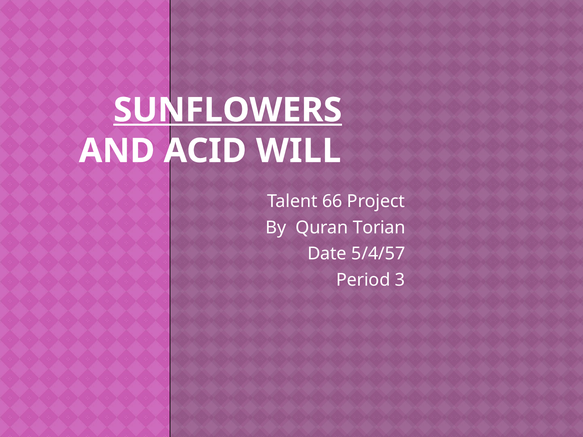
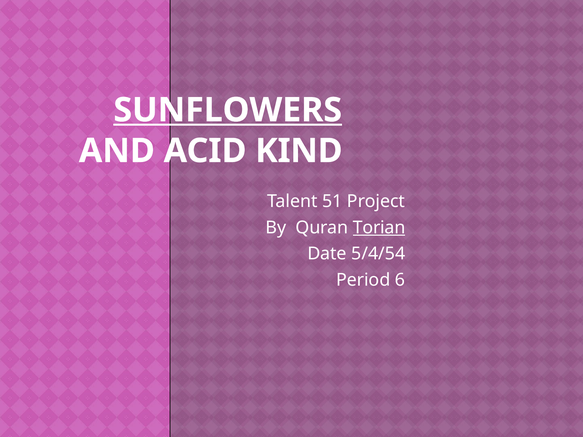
WILL: WILL -> KIND
66: 66 -> 51
Torian underline: none -> present
5/4/57: 5/4/57 -> 5/4/54
3: 3 -> 6
